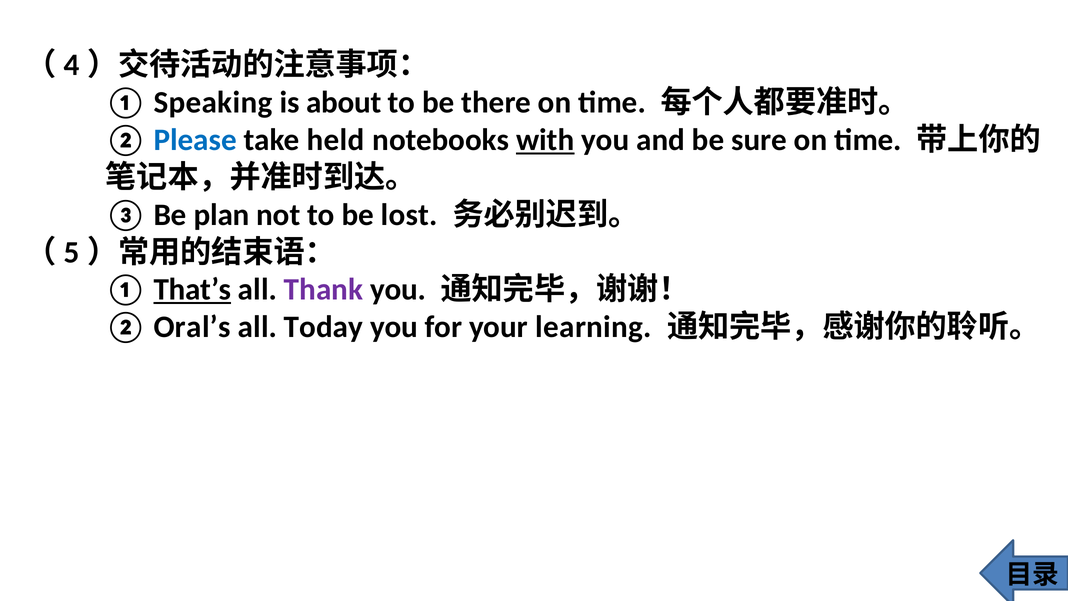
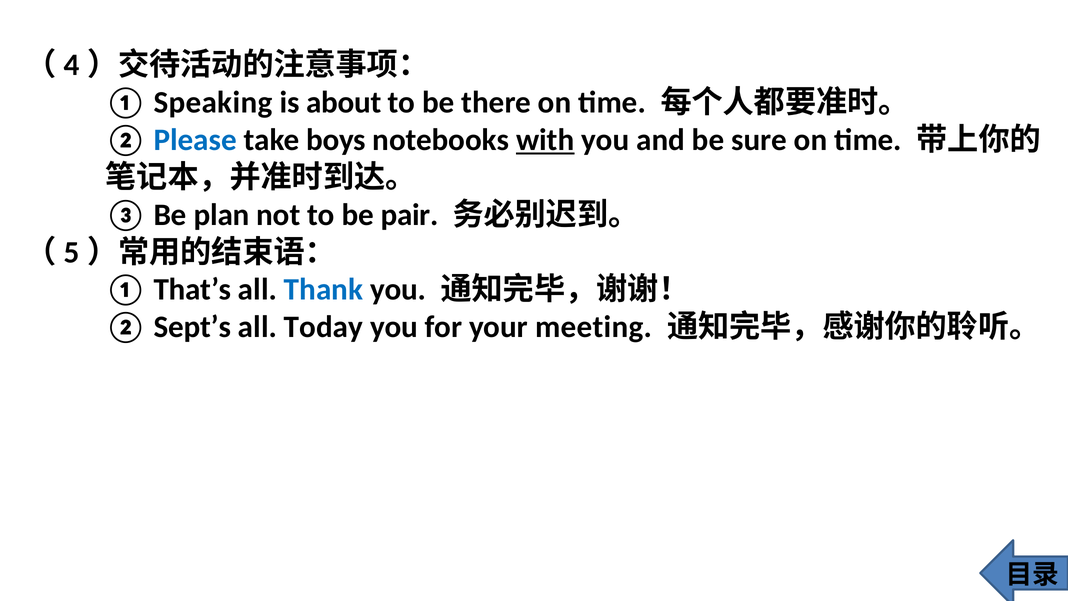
held: held -> boys
lost: lost -> pair
That’s underline: present -> none
Thank colour: purple -> blue
Oral’s: Oral’s -> Sept’s
learning: learning -> meeting
